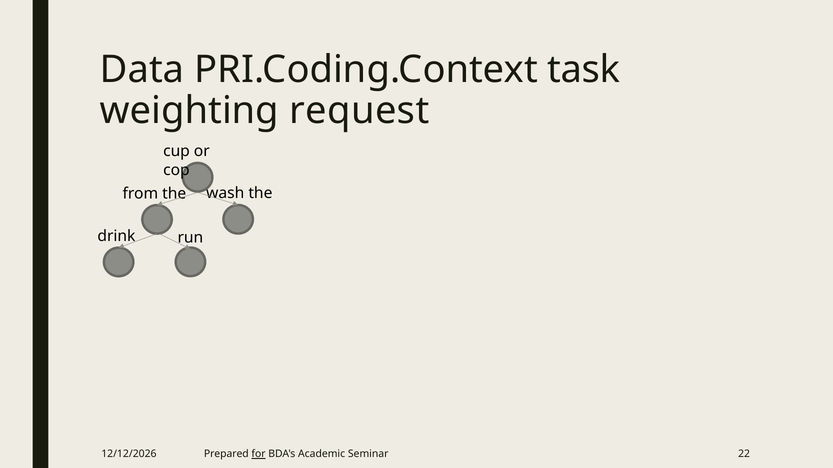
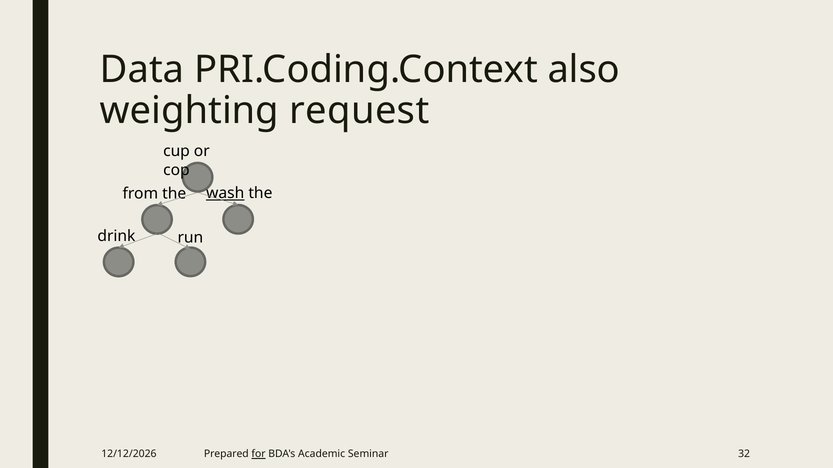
task: task -> also
wash underline: none -> present
22: 22 -> 32
